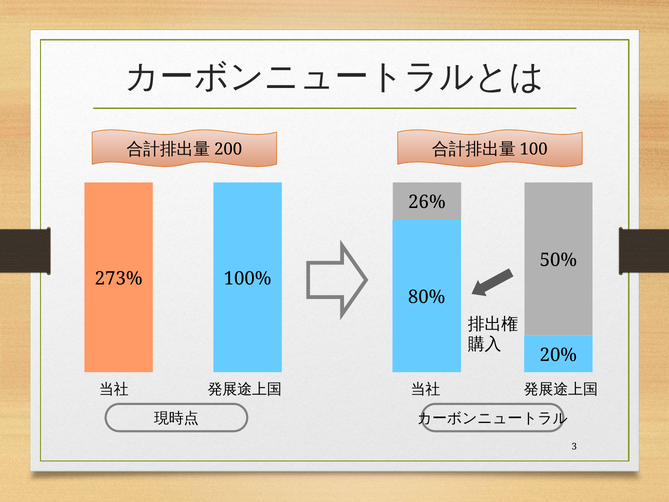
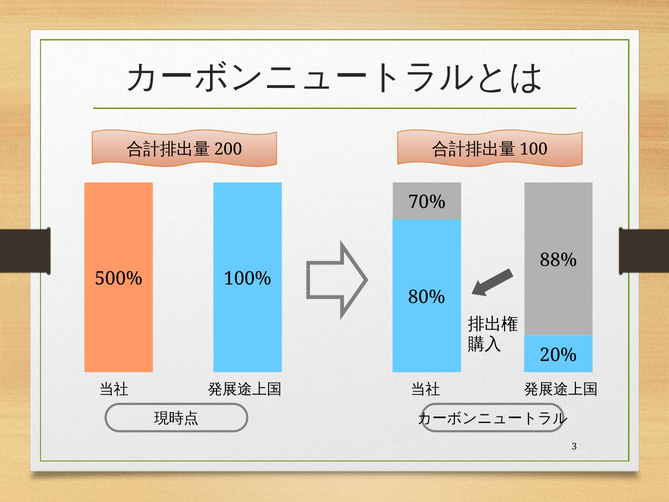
26%: 26% -> 70%
50%: 50% -> 88%
273%: 273% -> 500%
